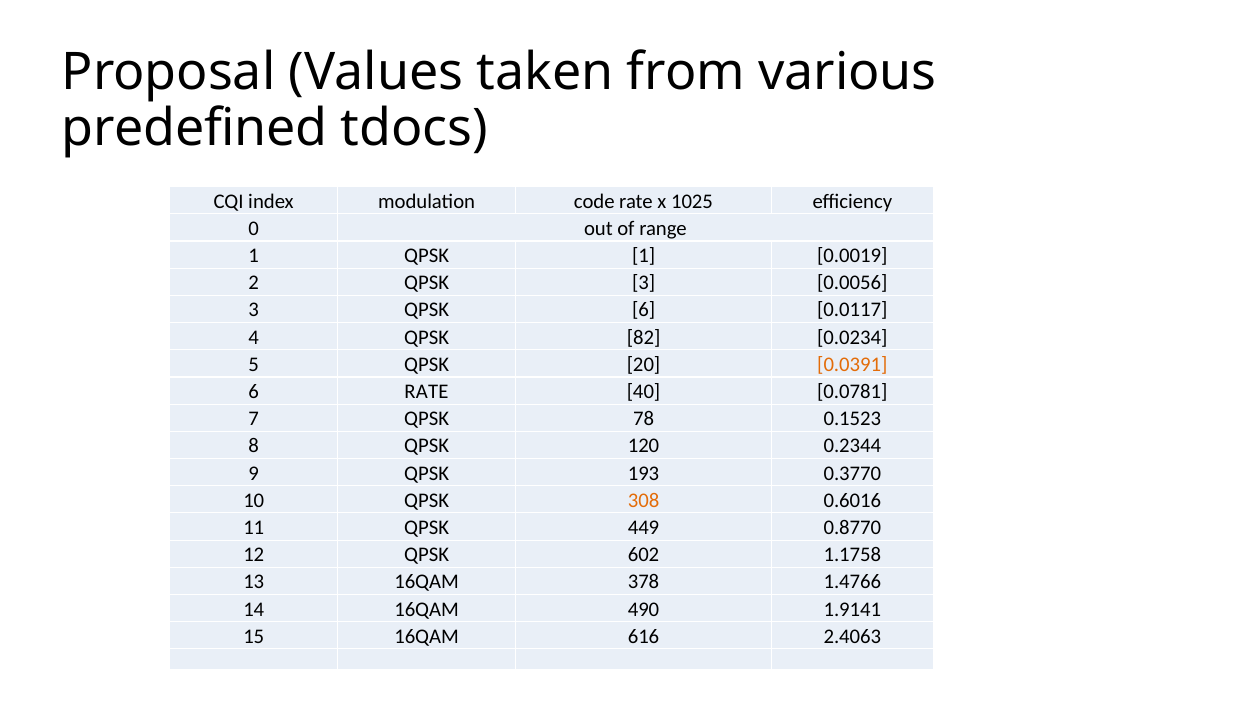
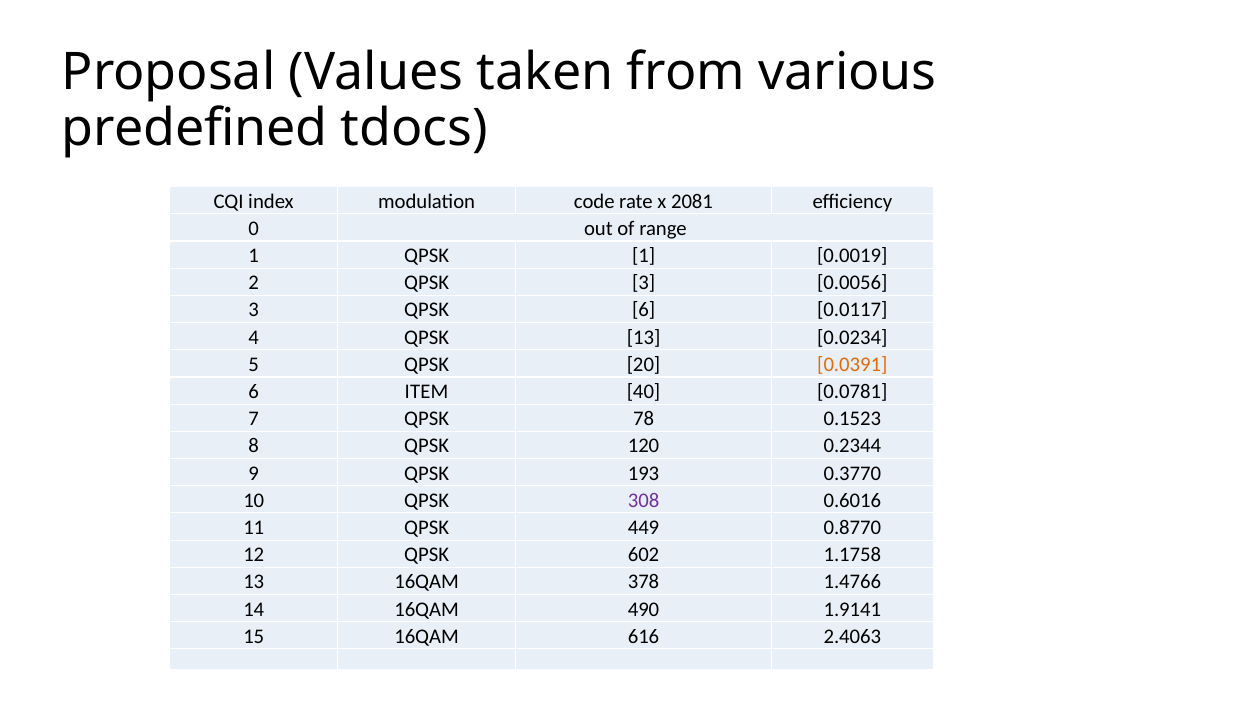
1025: 1025 -> 2081
QPSK 82: 82 -> 13
6 RATE: RATE -> ITEM
308 colour: orange -> purple
